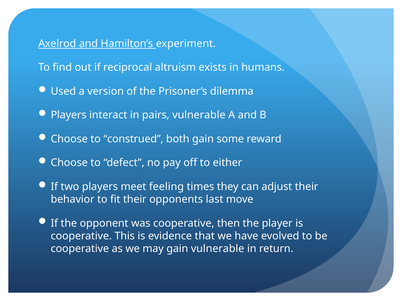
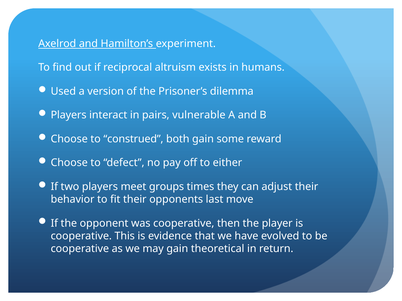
feeling: feeling -> groups
gain vulnerable: vulnerable -> theoretical
